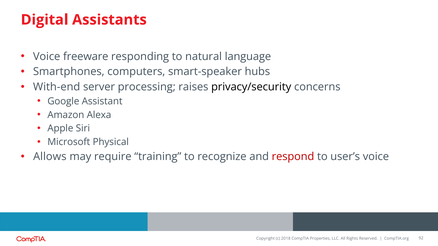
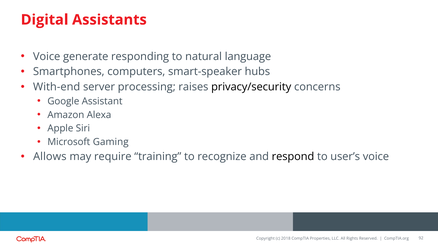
freeware: freeware -> generate
Physical: Physical -> Gaming
respond colour: red -> black
